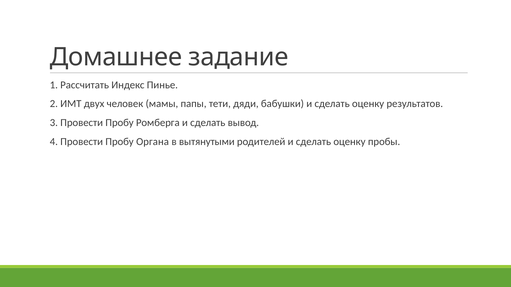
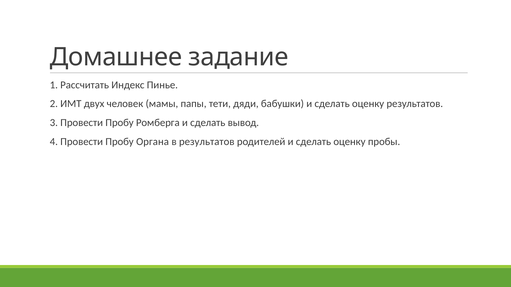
в вытянутыми: вытянутыми -> результатов
